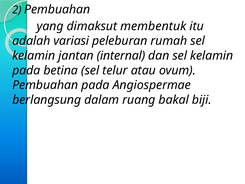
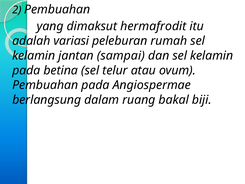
membentuk: membentuk -> hermafrodit
internal: internal -> sampai
